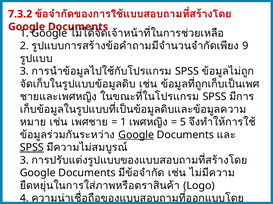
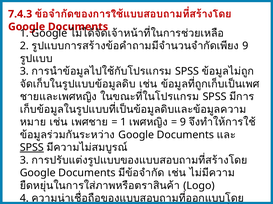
7.3.2: 7.3.2 -> 7.4.3
5 at (183, 123): 5 -> 9
Google at (136, 135) underline: present -> none
